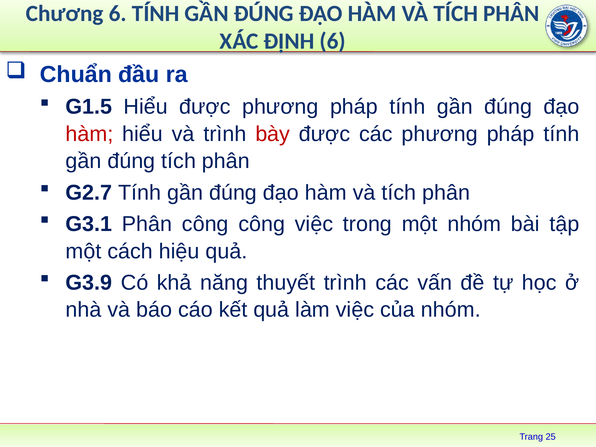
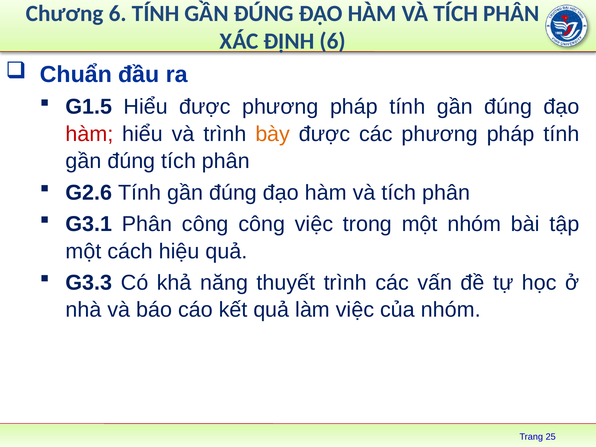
bày colour: red -> orange
G2.7: G2.7 -> G2.6
G3.9: G3.9 -> G3.3
